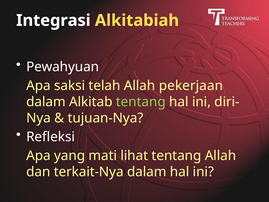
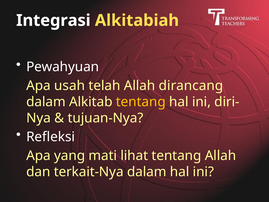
saksi: saksi -> usah
pekerjaan: pekerjaan -> dirancang
tentang at (141, 102) colour: light green -> yellow
